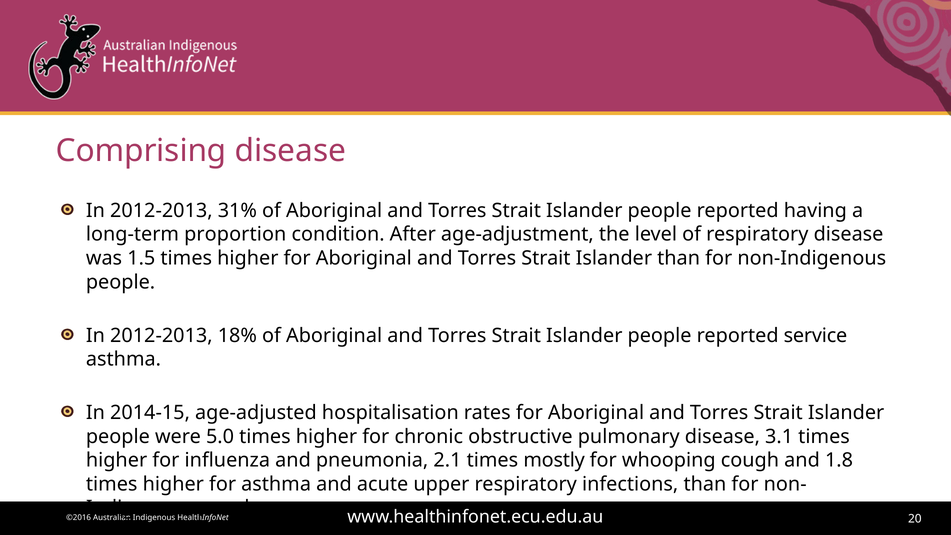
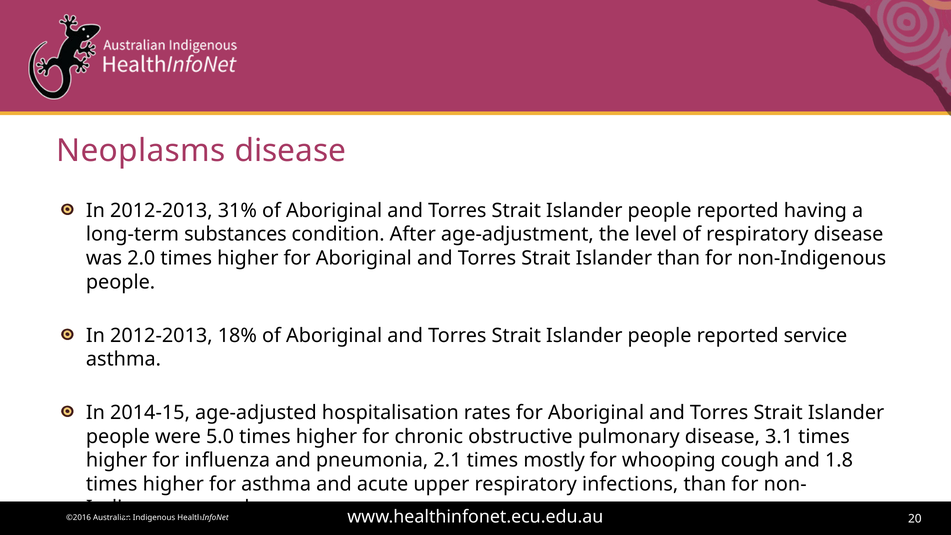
Comprising: Comprising -> Neoplasms
proportion: proportion -> substances
1.5: 1.5 -> 2.0
